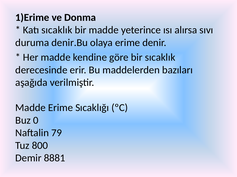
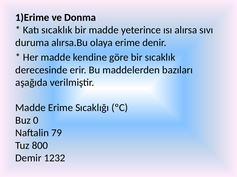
denir.Bu: denir.Bu -> alırsa.Bu
8881: 8881 -> 1232
